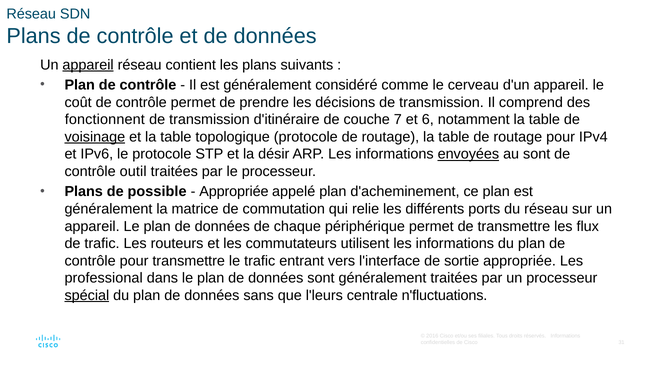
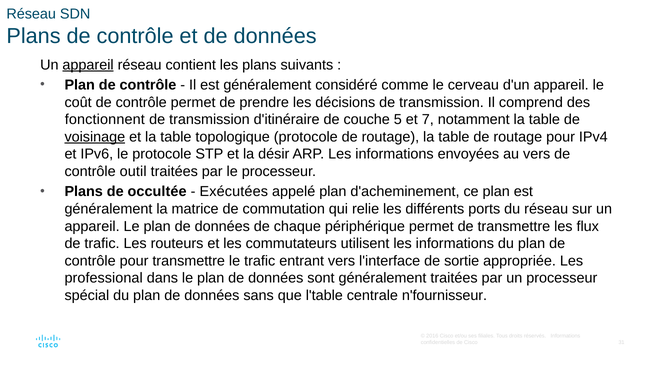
7: 7 -> 5
6: 6 -> 7
envoyées underline: present -> none
au sont: sont -> vers
possible: possible -> occultée
Appropriée at (234, 192): Appropriée -> Exécutées
spécial underline: present -> none
l'leurs: l'leurs -> l'table
n'fluctuations: n'fluctuations -> n'fournisseur
